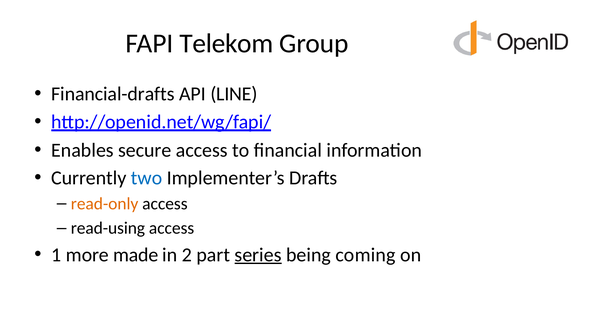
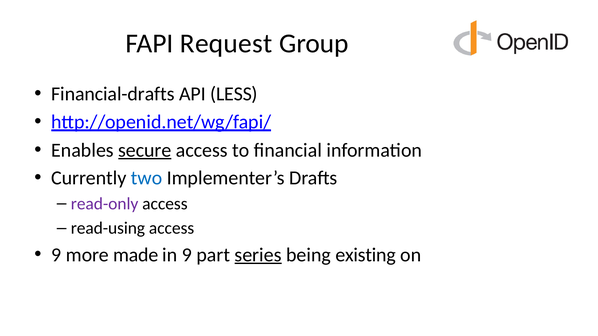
Telekom: Telekom -> Request
LINE: LINE -> LESS
secure underline: none -> present
read-only colour: orange -> purple
1 at (56, 255): 1 -> 9
in 2: 2 -> 9
coming: coming -> existing
